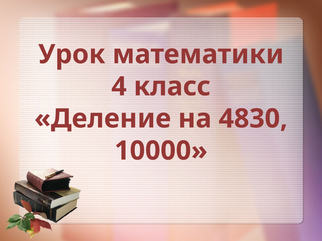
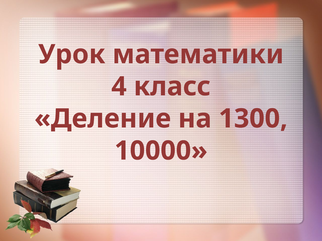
4830: 4830 -> 1300
